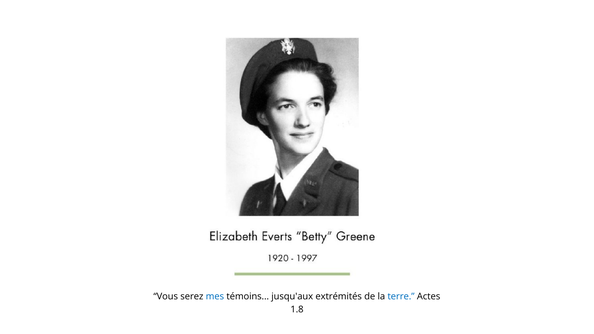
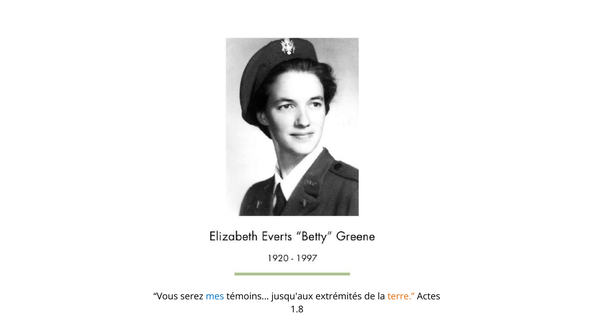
terre colour: blue -> orange
